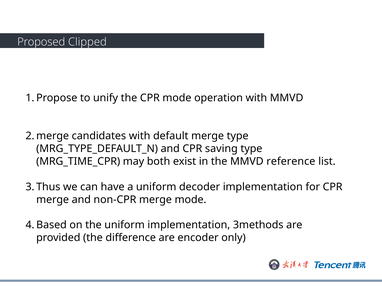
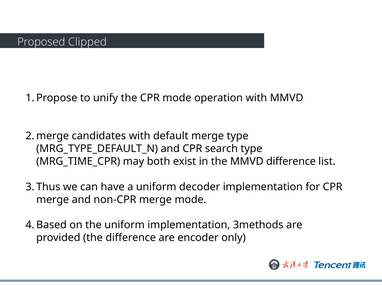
saving: saving -> search
MMVD reference: reference -> difference
